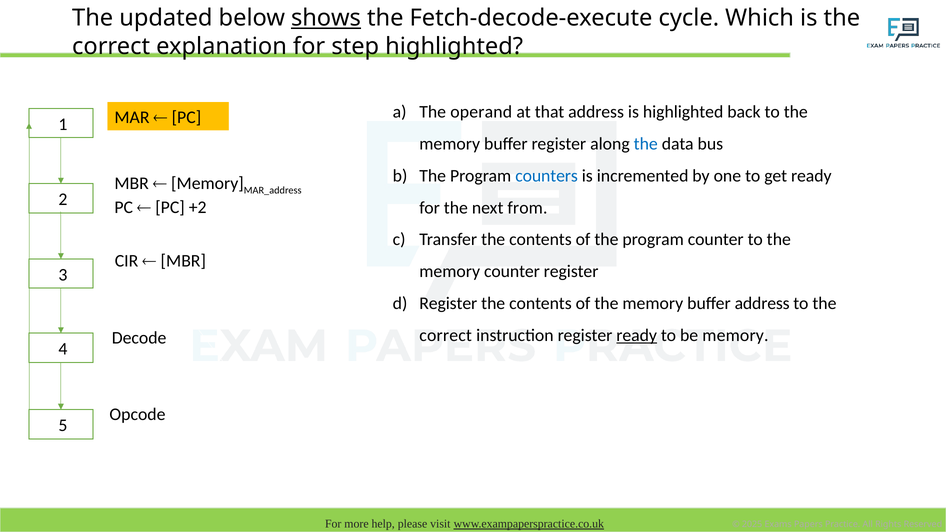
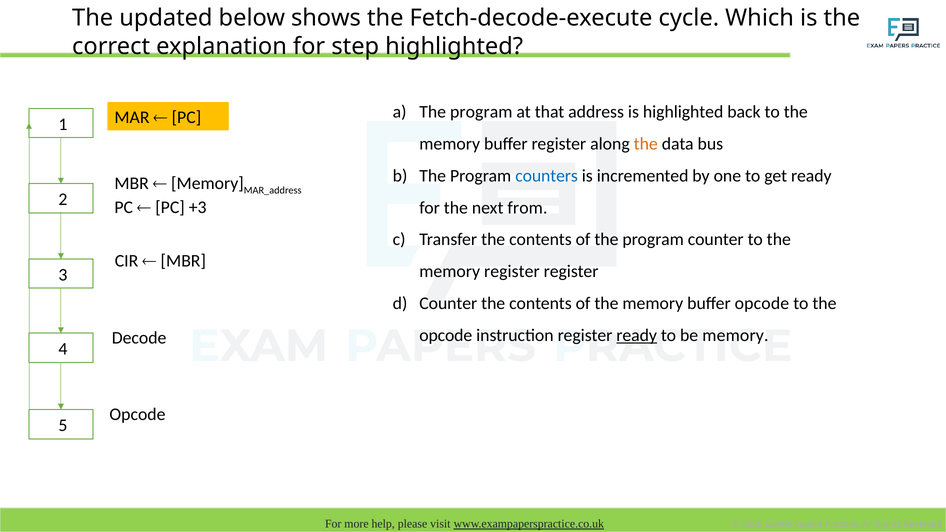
shows underline: present -> none
operand at (481, 112): operand -> program
the at (646, 144) colour: blue -> orange
+2: +2 -> +3
memory counter: counter -> register
Register at (448, 304): Register -> Counter
buffer address: address -> opcode
correct at (446, 335): correct -> opcode
